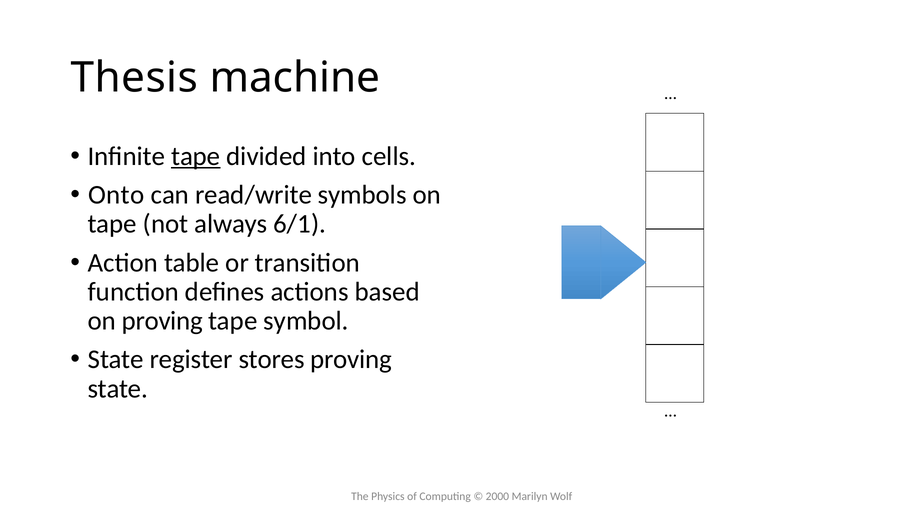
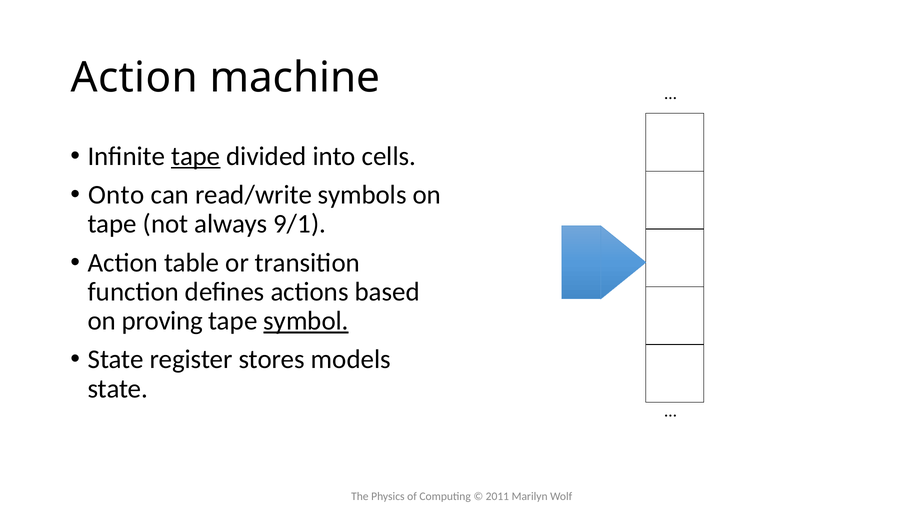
Thesis at (134, 78): Thesis -> Action
6/1: 6/1 -> 9/1
symbol underline: none -> present
stores proving: proving -> models
2000: 2000 -> 2011
